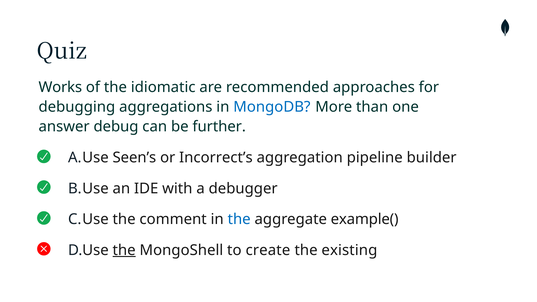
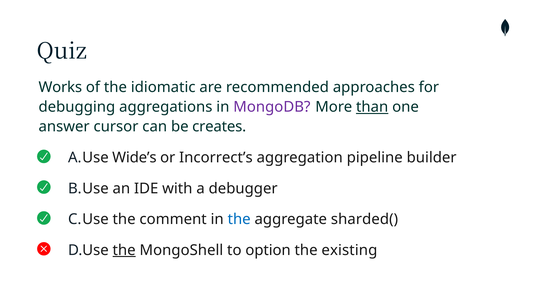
MongoDB colour: blue -> purple
than underline: none -> present
debug: debug -> cursor
further: further -> creates
Seen’s: Seen’s -> Wide’s
example(: example( -> sharded(
create: create -> option
